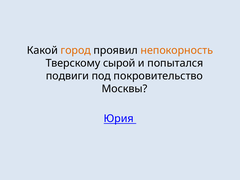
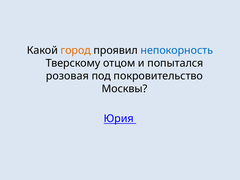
непокорность colour: orange -> blue
сырой: сырой -> отцом
подвиги: подвиги -> розовая
